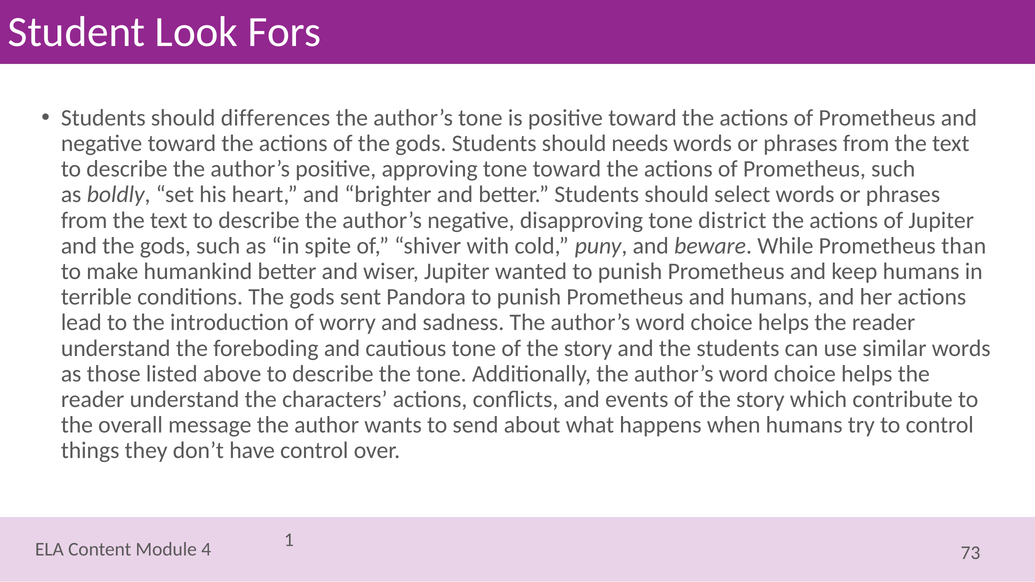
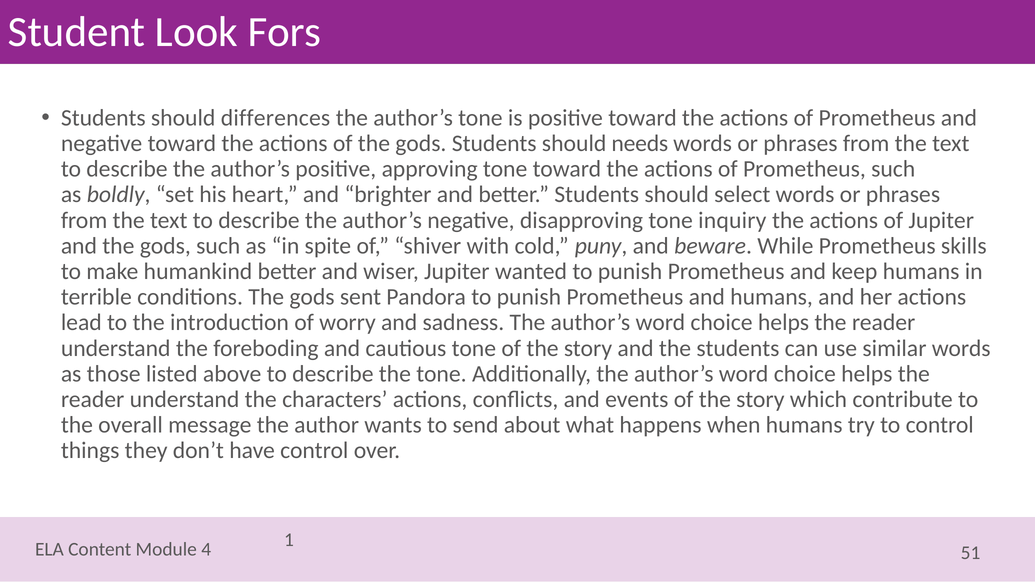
district: district -> inquiry
than: than -> skills
73: 73 -> 51
